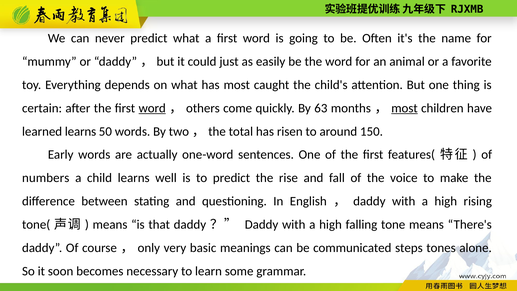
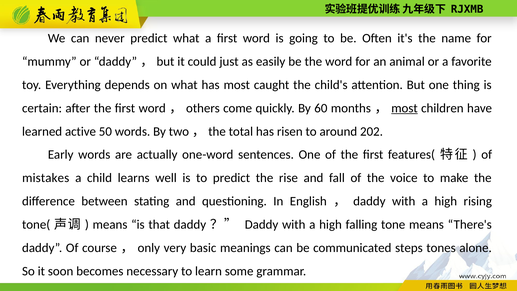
word at (152, 108) underline: present -> none
63: 63 -> 60
learned learns: learns -> active
150: 150 -> 202
numbers: numbers -> mistakes
